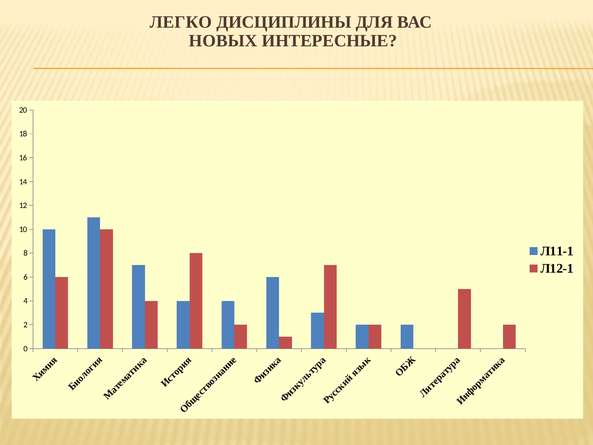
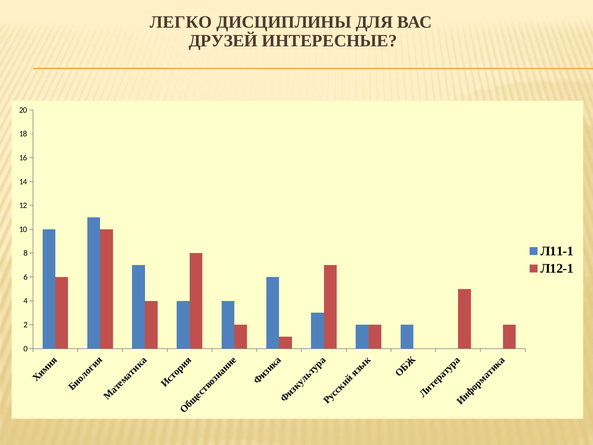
НОВЫХ: НОВЫХ -> ДРУЗЕЙ
